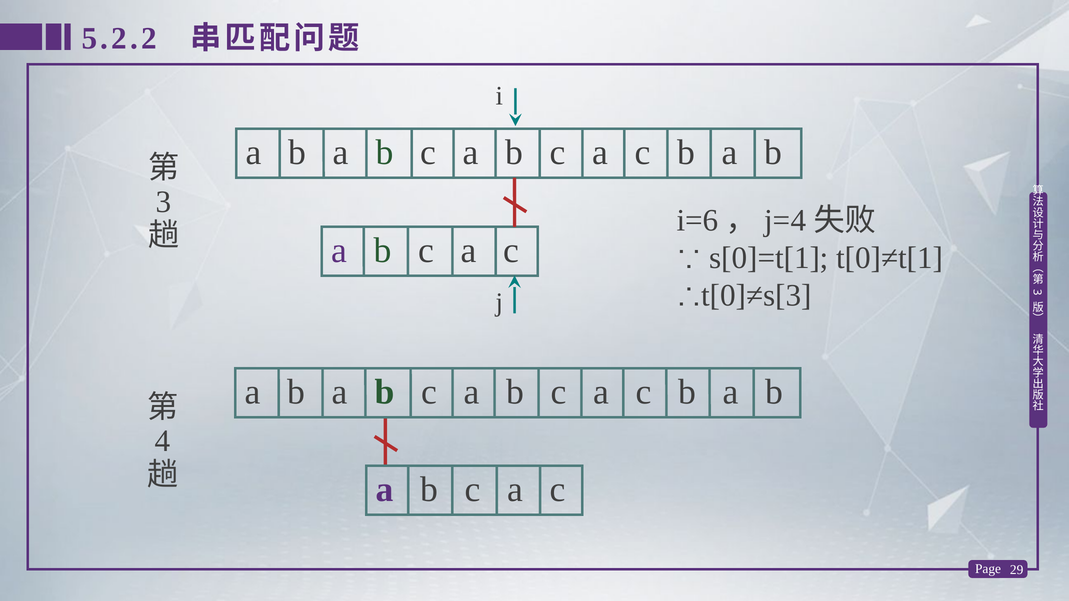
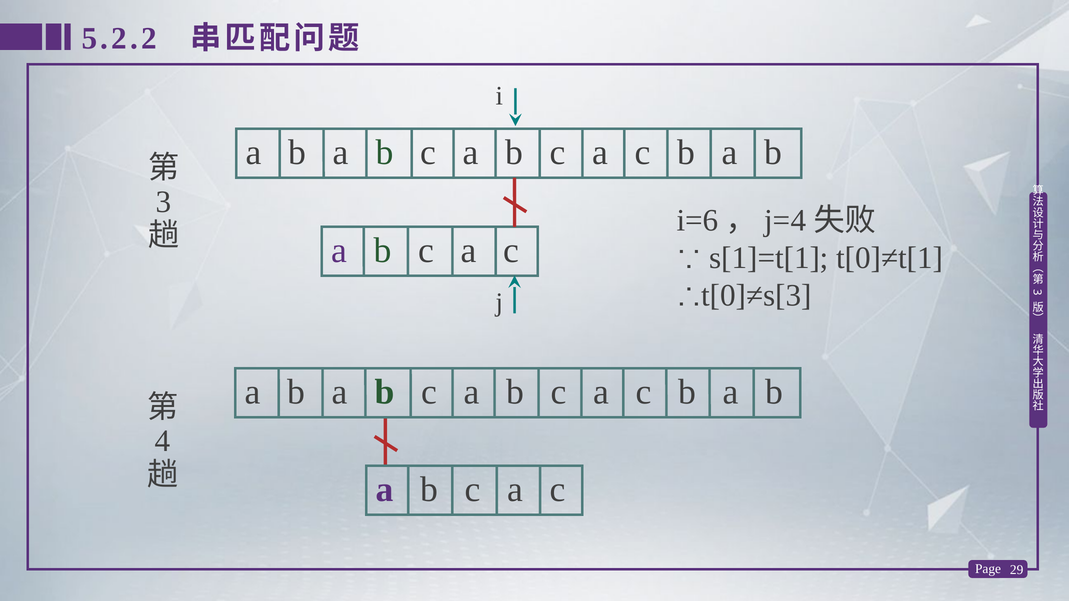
s[0]=t[1: s[0]=t[1 -> s[1]=t[1
